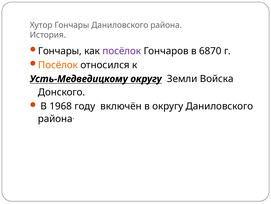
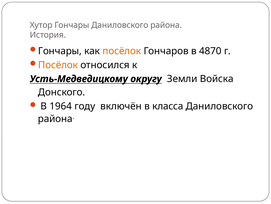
посёлок at (122, 51) colour: purple -> orange
6870: 6870 -> 4870
1968: 1968 -> 1964
в округу: округу -> класса
